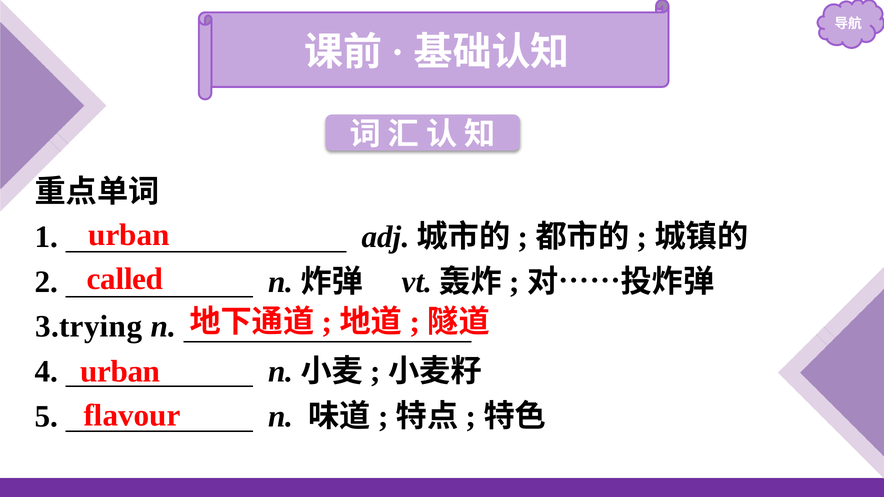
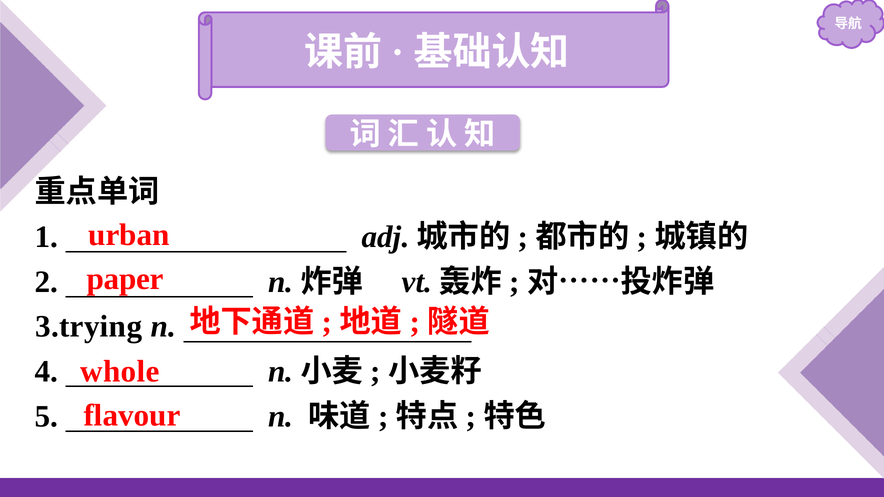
called: called -> paper
urban at (120, 371): urban -> whole
